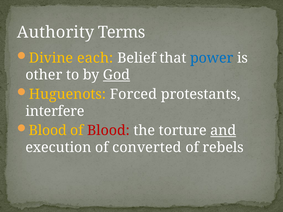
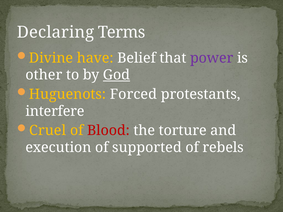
Authority: Authority -> Declaring
each: each -> have
power colour: blue -> purple
Blood at (48, 131): Blood -> Cruel
and underline: present -> none
converted: converted -> supported
